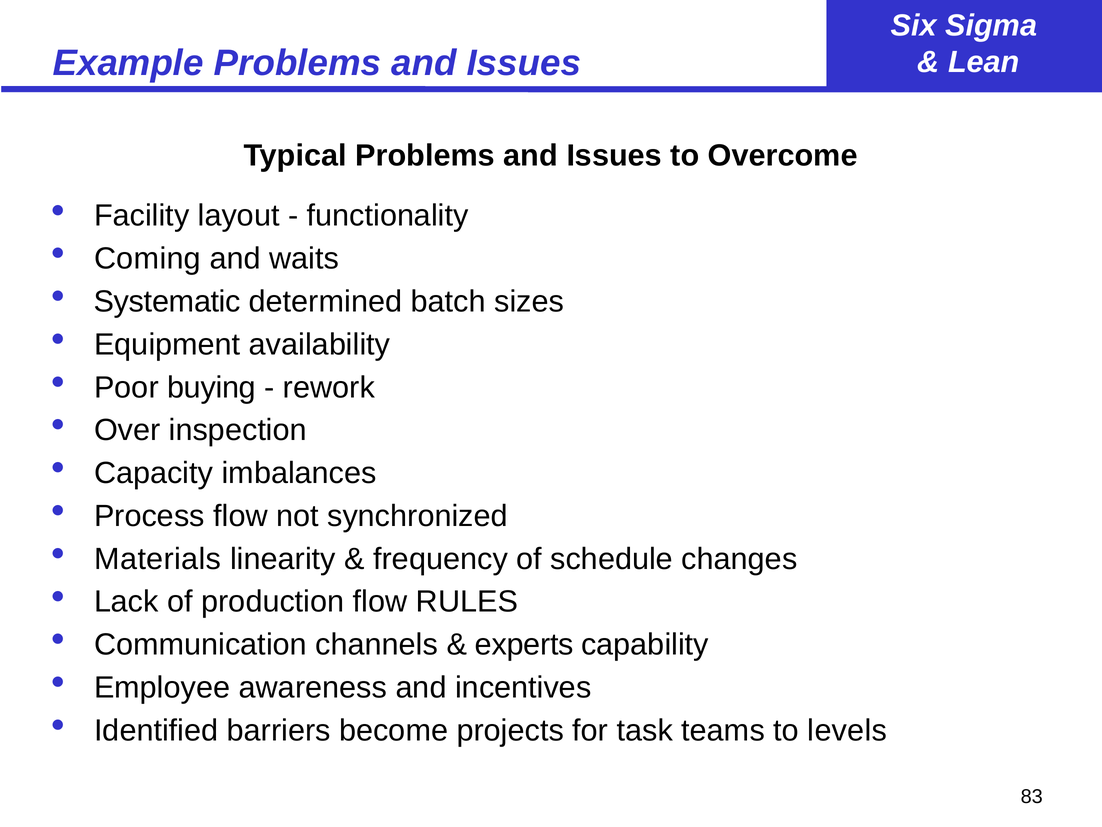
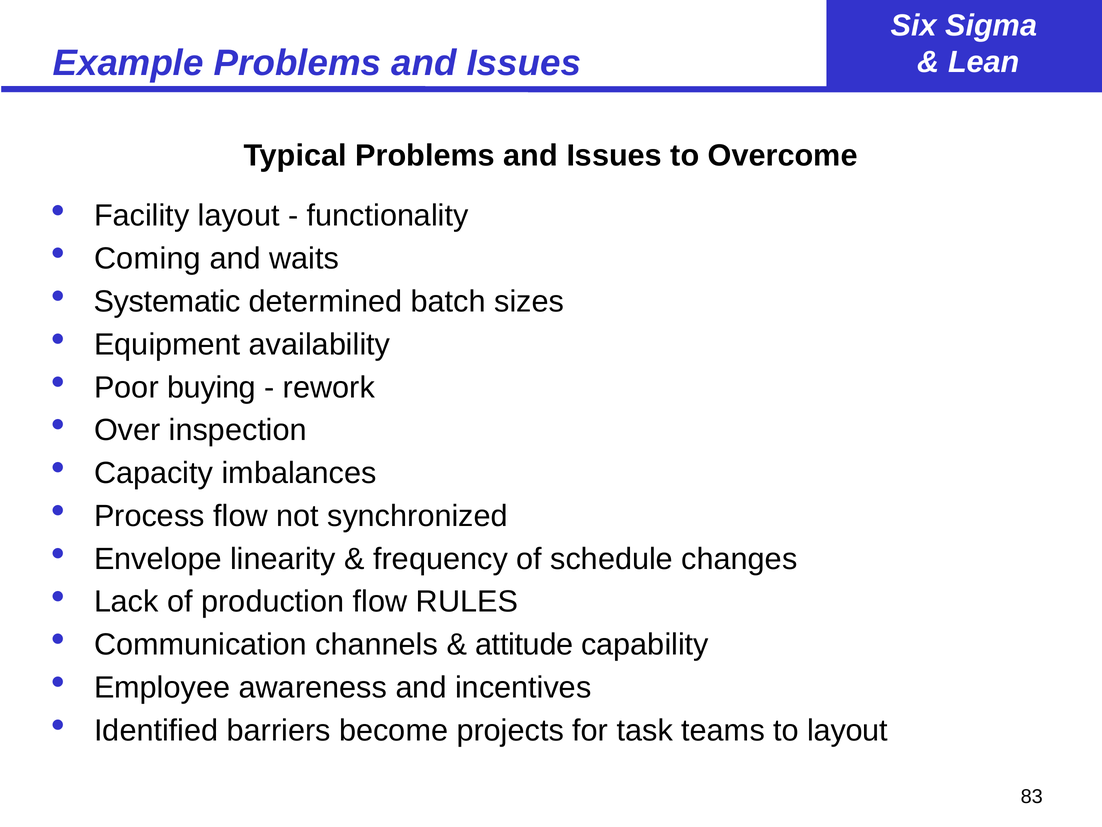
Materials: Materials -> Envelope
experts: experts -> attitude
to levels: levels -> layout
